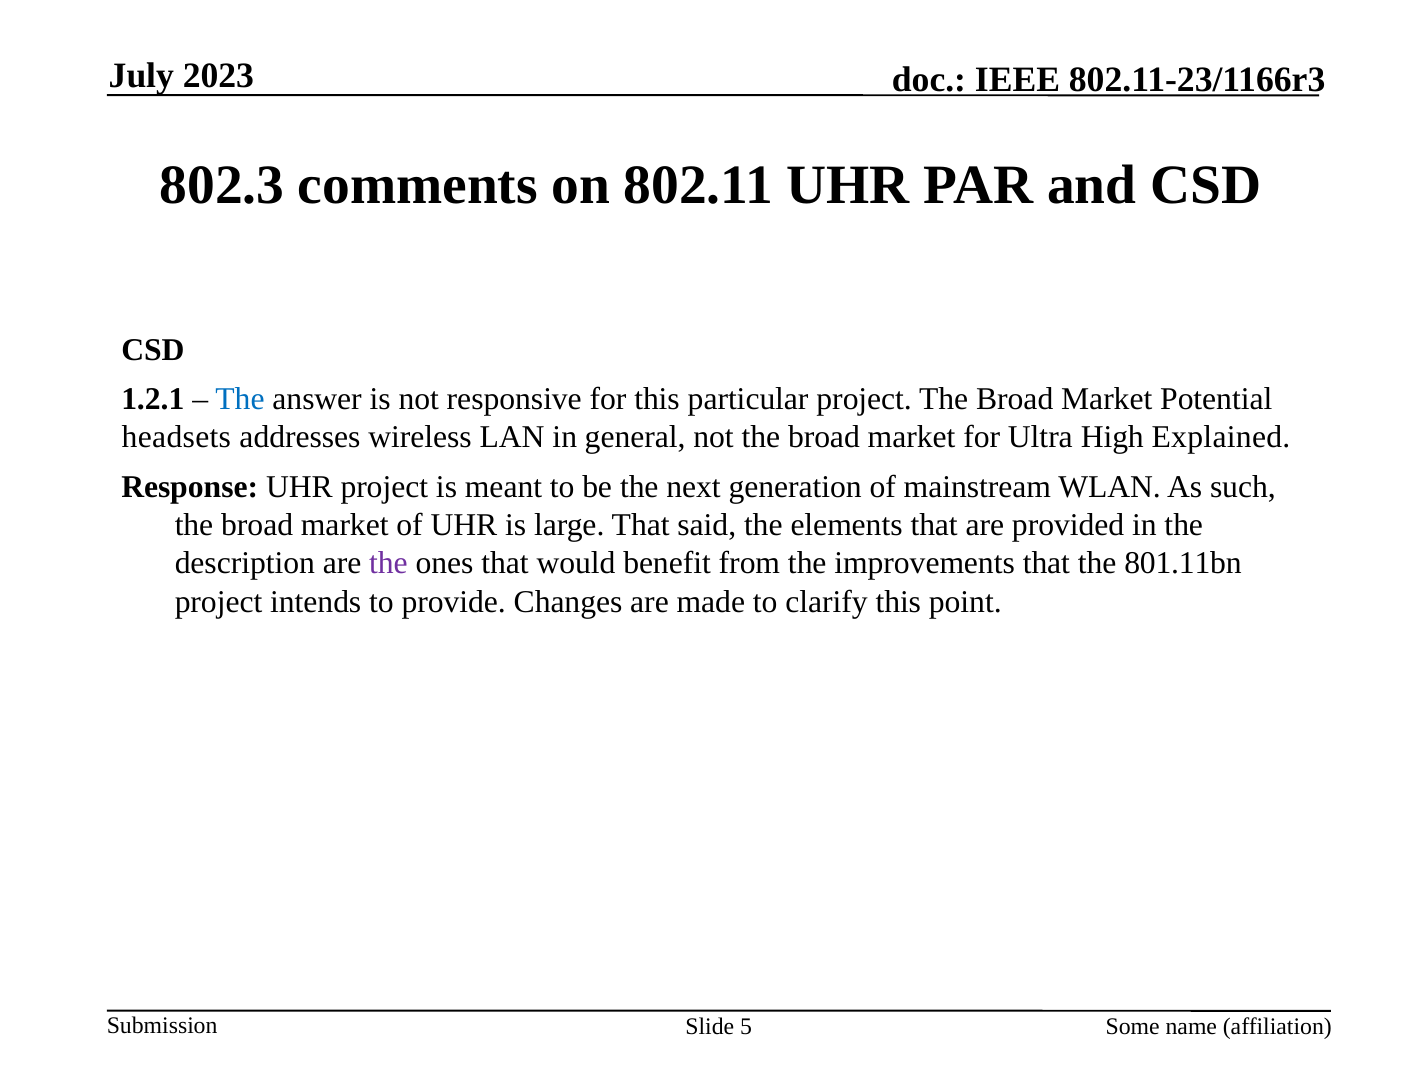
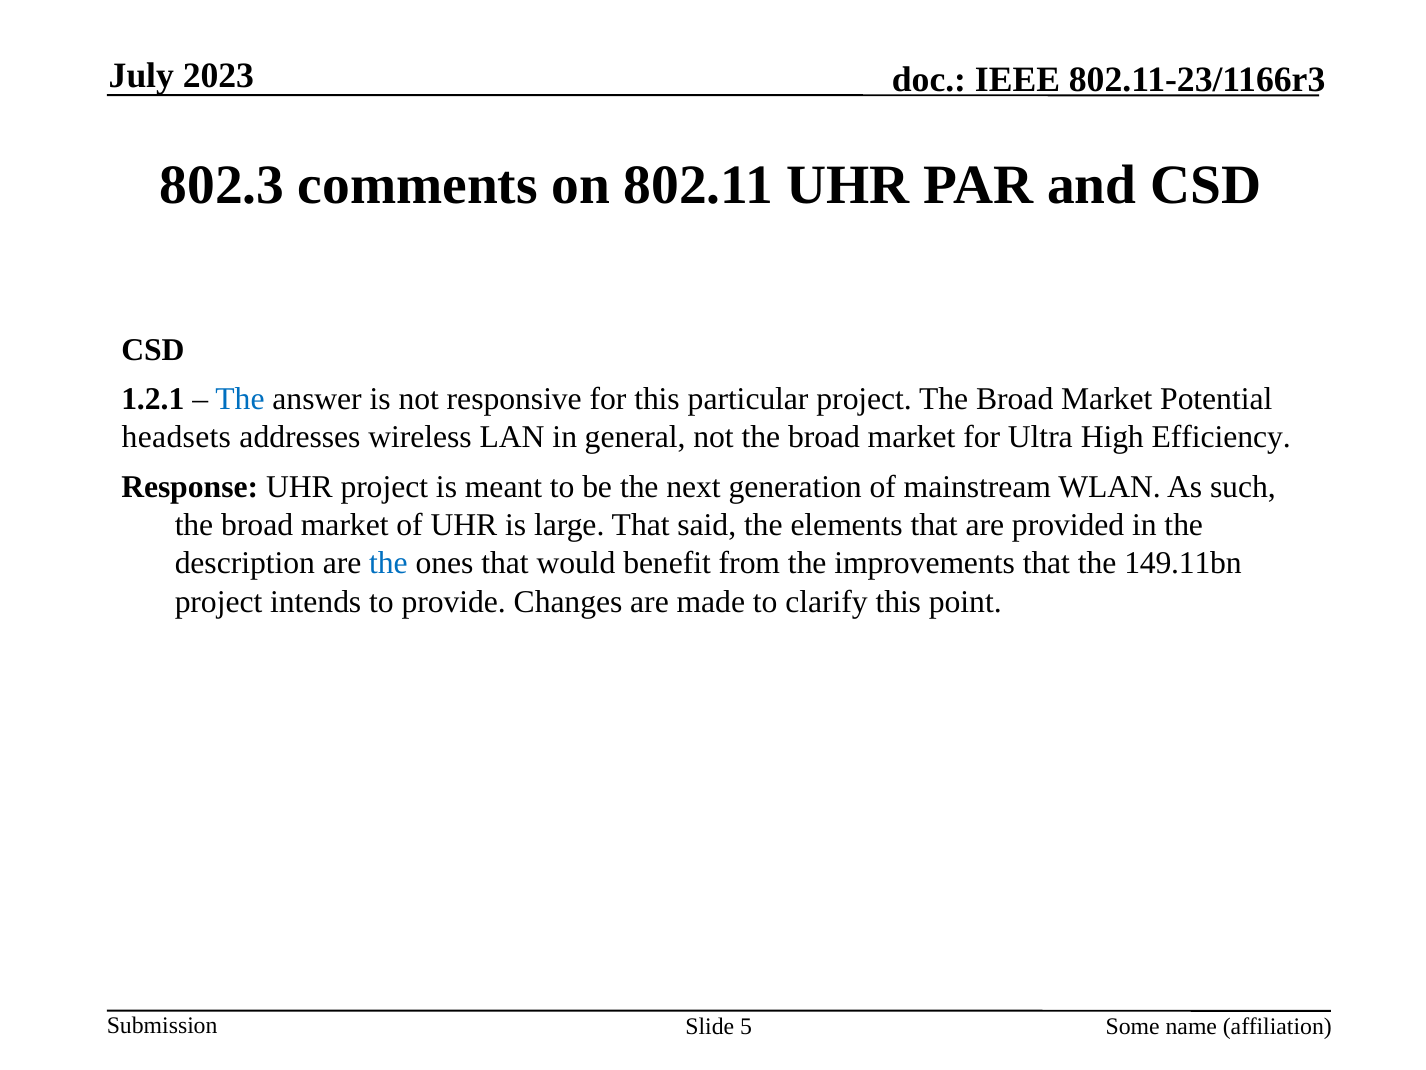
Explained: Explained -> Efficiency
the at (388, 563) colour: purple -> blue
801.11bn: 801.11bn -> 149.11bn
